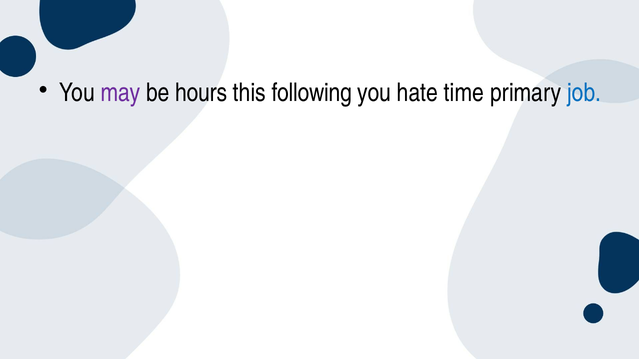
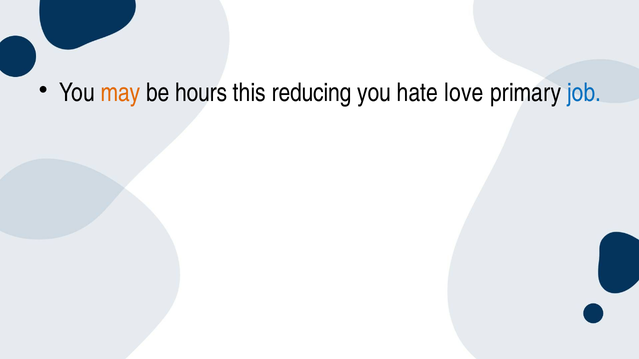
may colour: purple -> orange
following: following -> reducing
time: time -> love
